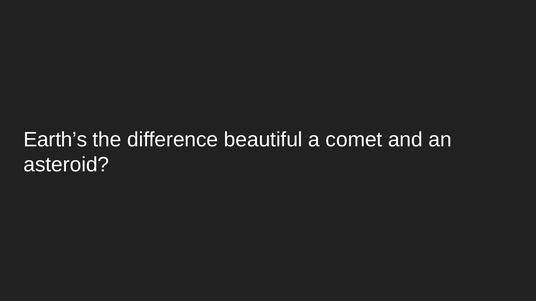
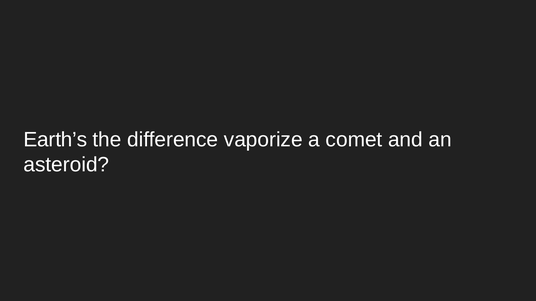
beautiful: beautiful -> vaporize
